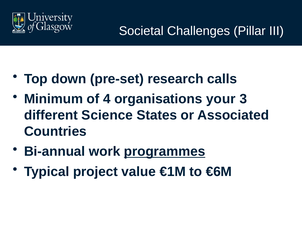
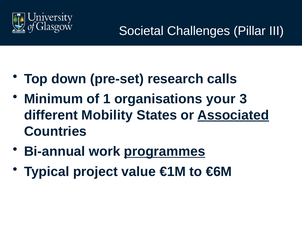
4: 4 -> 1
Science: Science -> Mobility
Associated underline: none -> present
